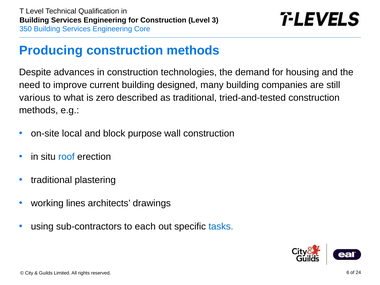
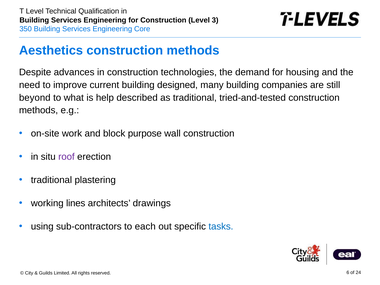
Producing: Producing -> Aesthetics
various: various -> beyond
zero: zero -> help
local: local -> work
roof colour: blue -> purple
